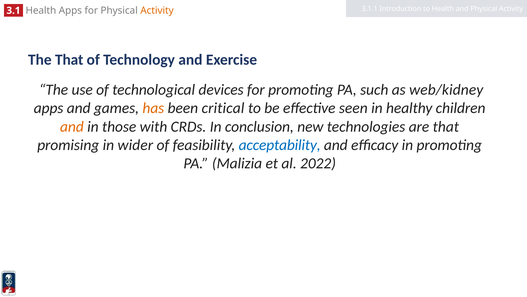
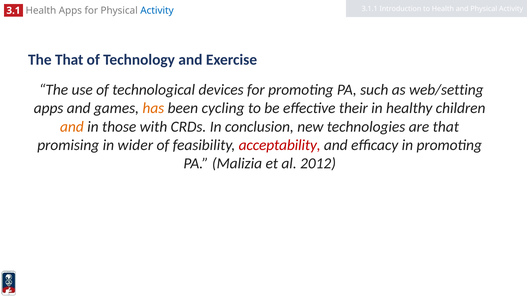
Activity at (157, 11) colour: orange -> blue
web/kidney: web/kidney -> web/setting
critical: critical -> cycling
seen: seen -> their
acceptability colour: blue -> red
2022: 2022 -> 2012
